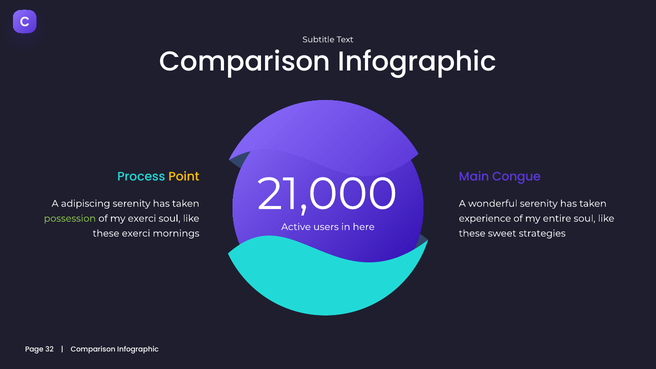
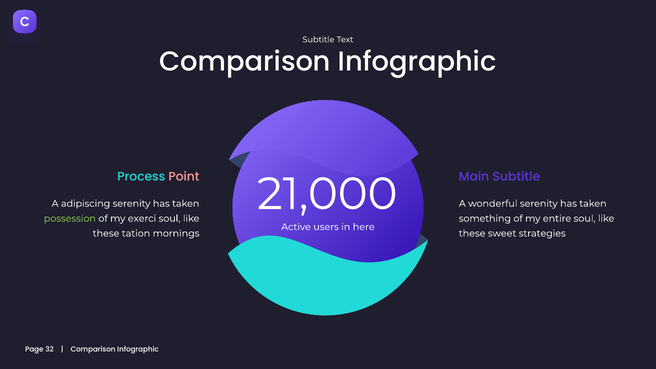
Point colour: yellow -> pink
Main Congue: Congue -> Subtitle
experience: experience -> something
these exerci: exerci -> tation
